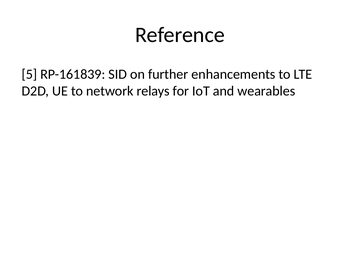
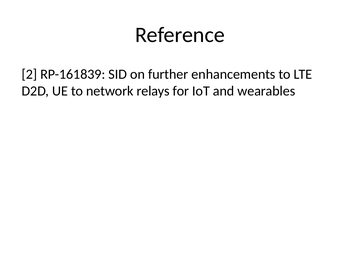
5: 5 -> 2
